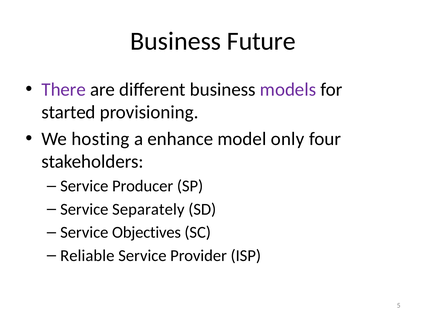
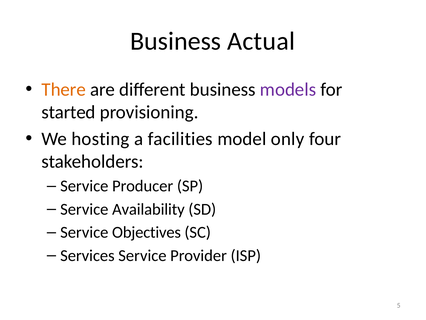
Future: Future -> Actual
There colour: purple -> orange
enhance: enhance -> facilities
Separately: Separately -> Availability
Reliable: Reliable -> Services
